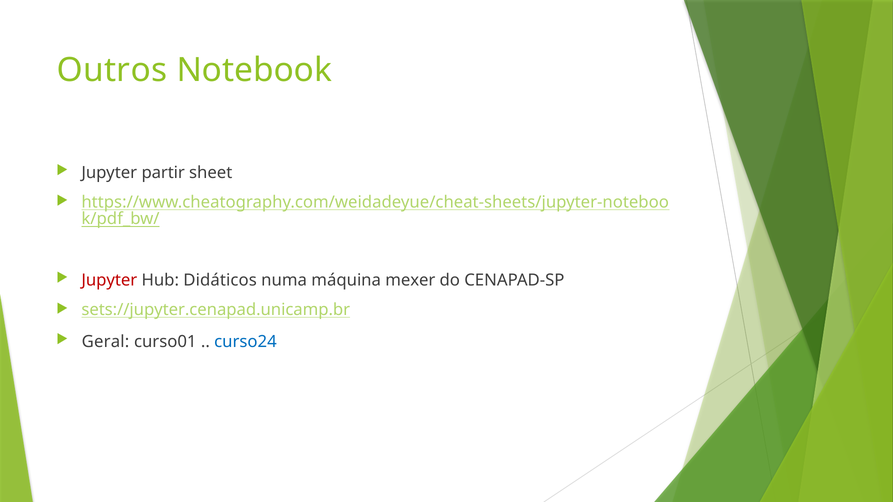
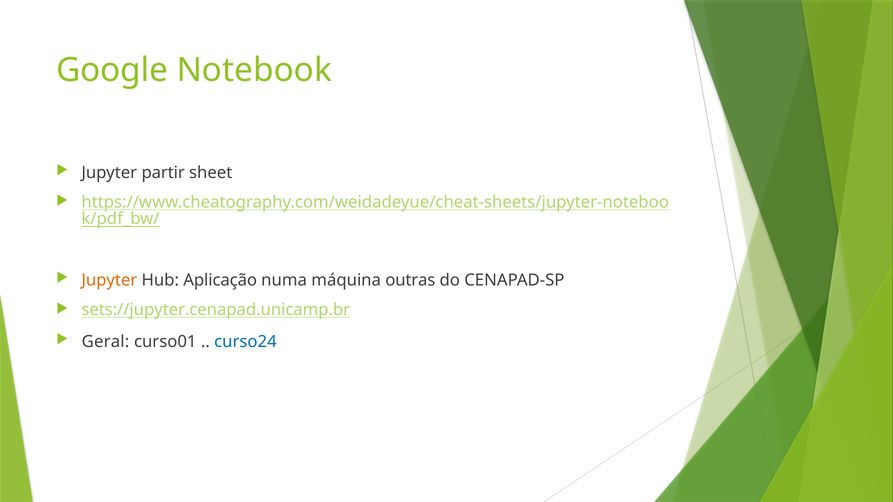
Outros: Outros -> Google
Jupyter at (109, 280) colour: red -> orange
Didáticos: Didáticos -> Aplicação
mexer: mexer -> outras
